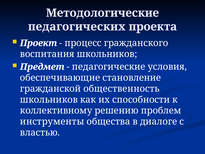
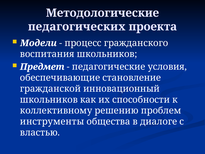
Проект: Проект -> Модели
общественность: общественность -> инновационный
